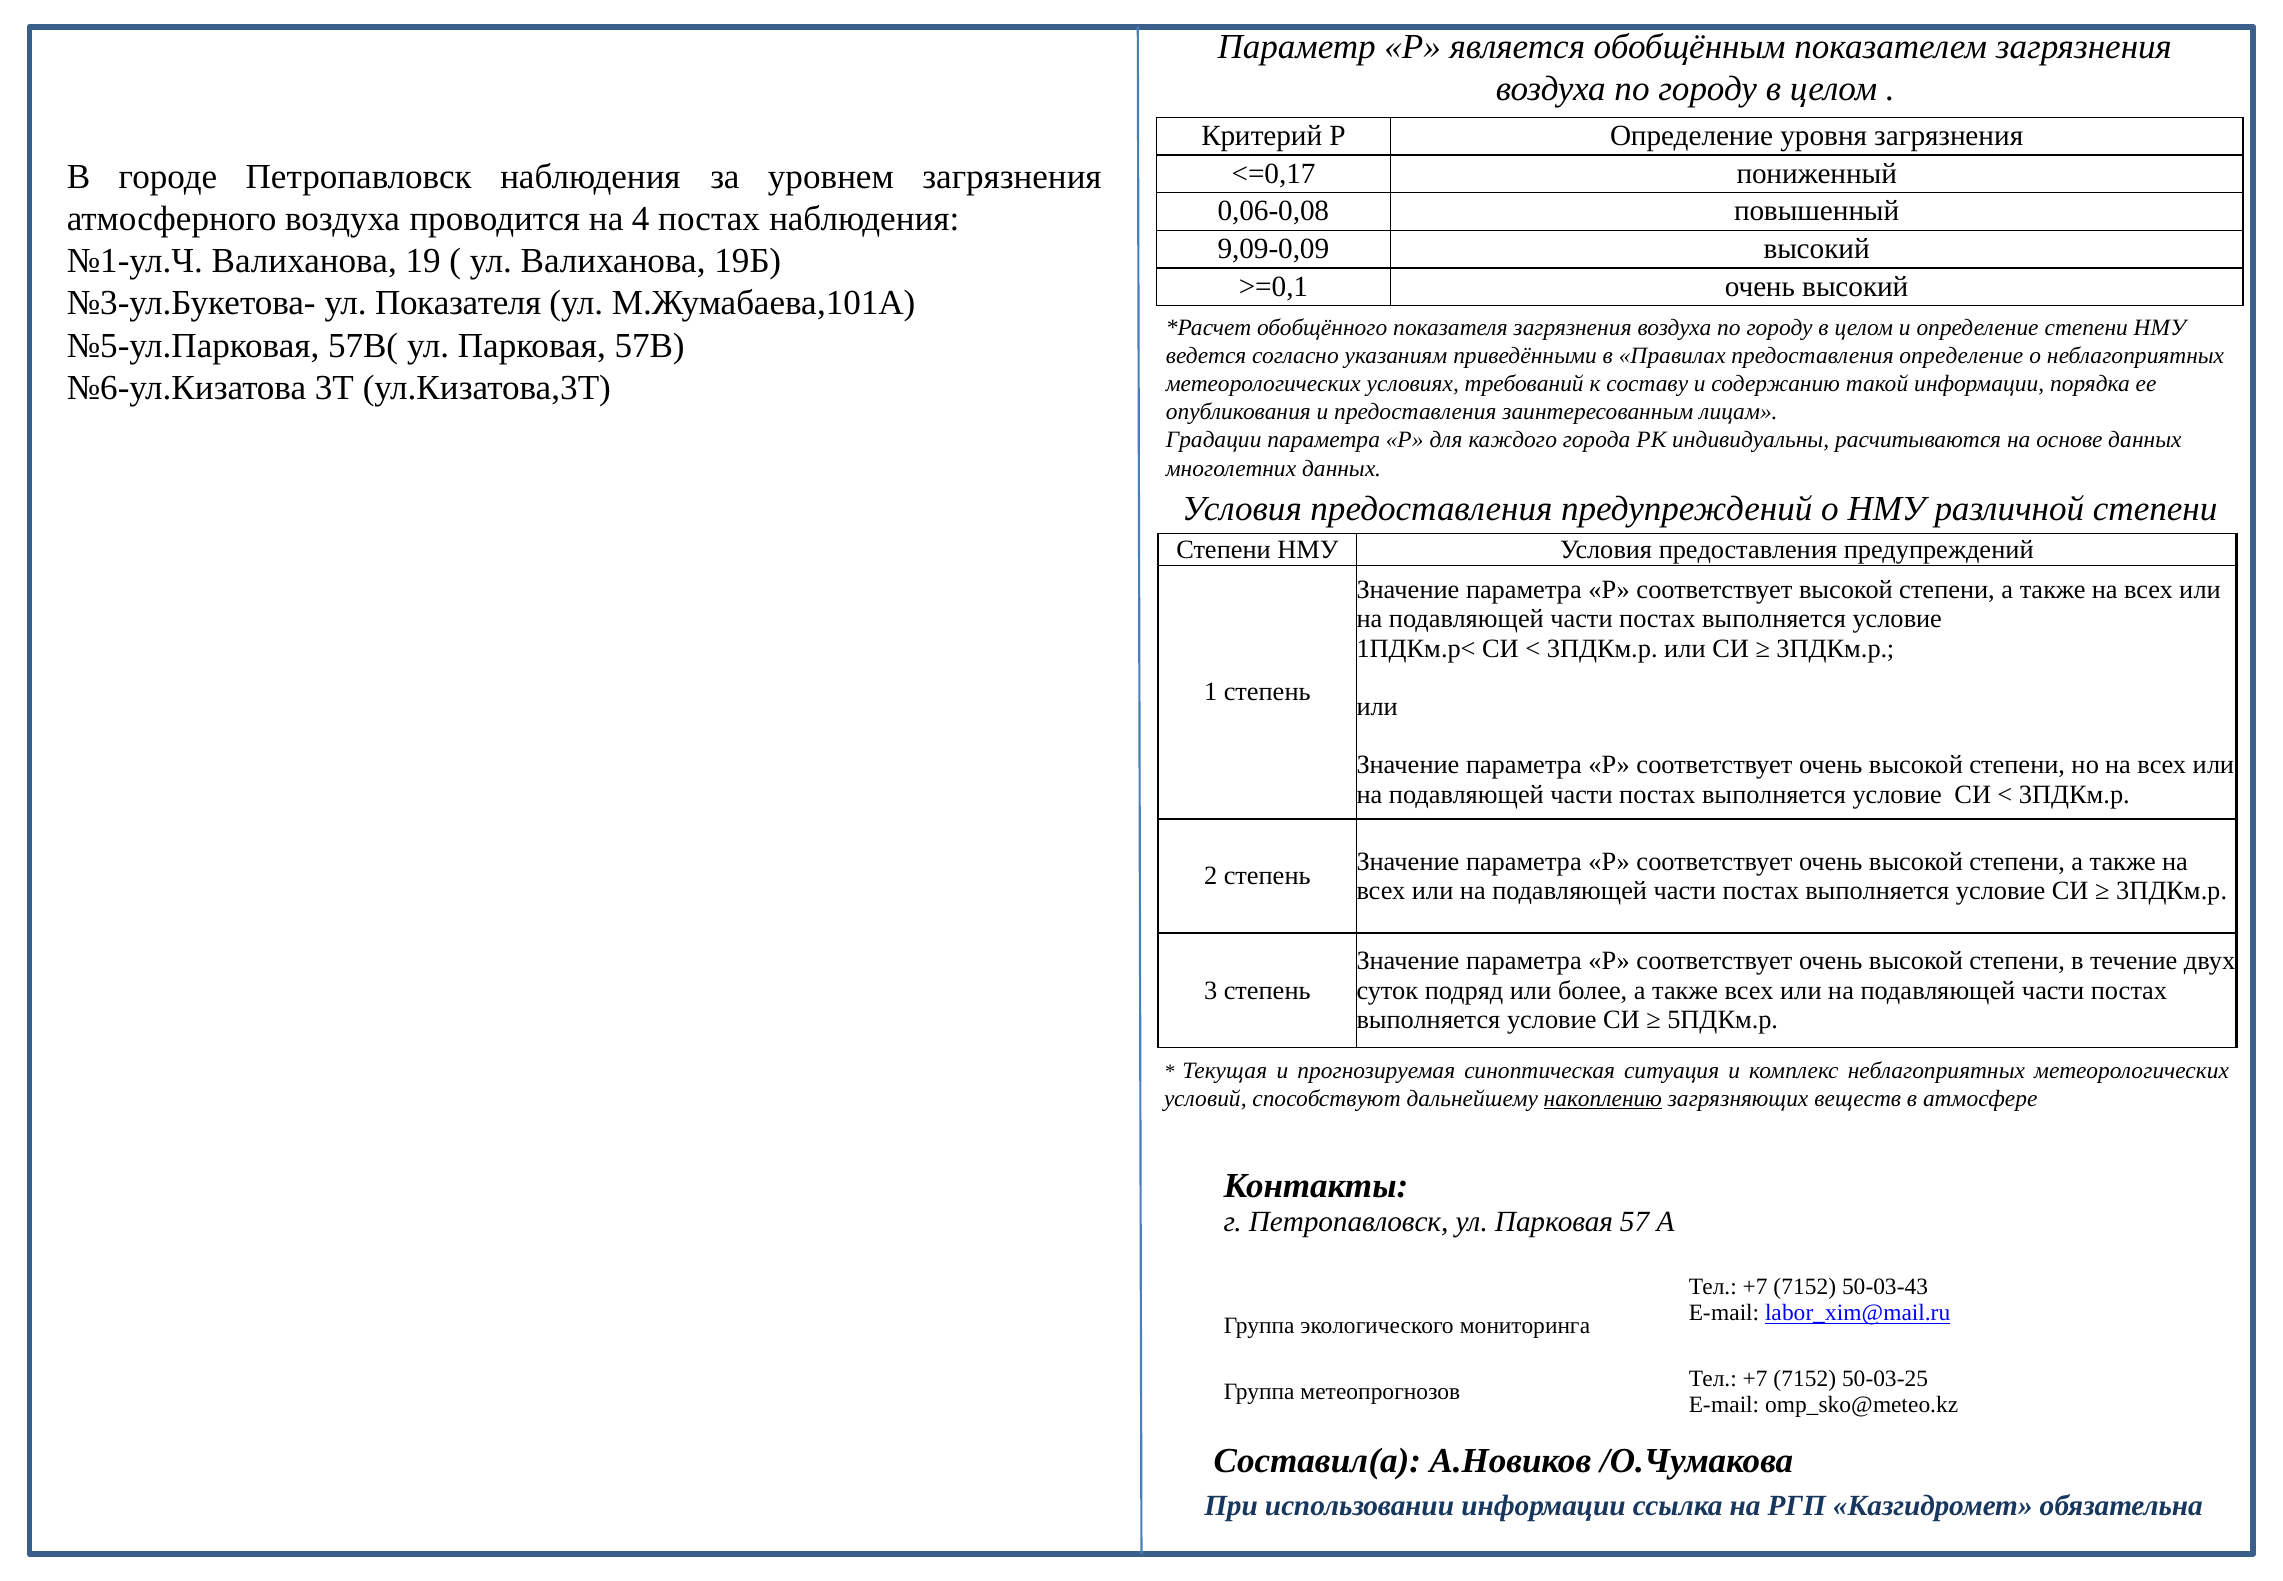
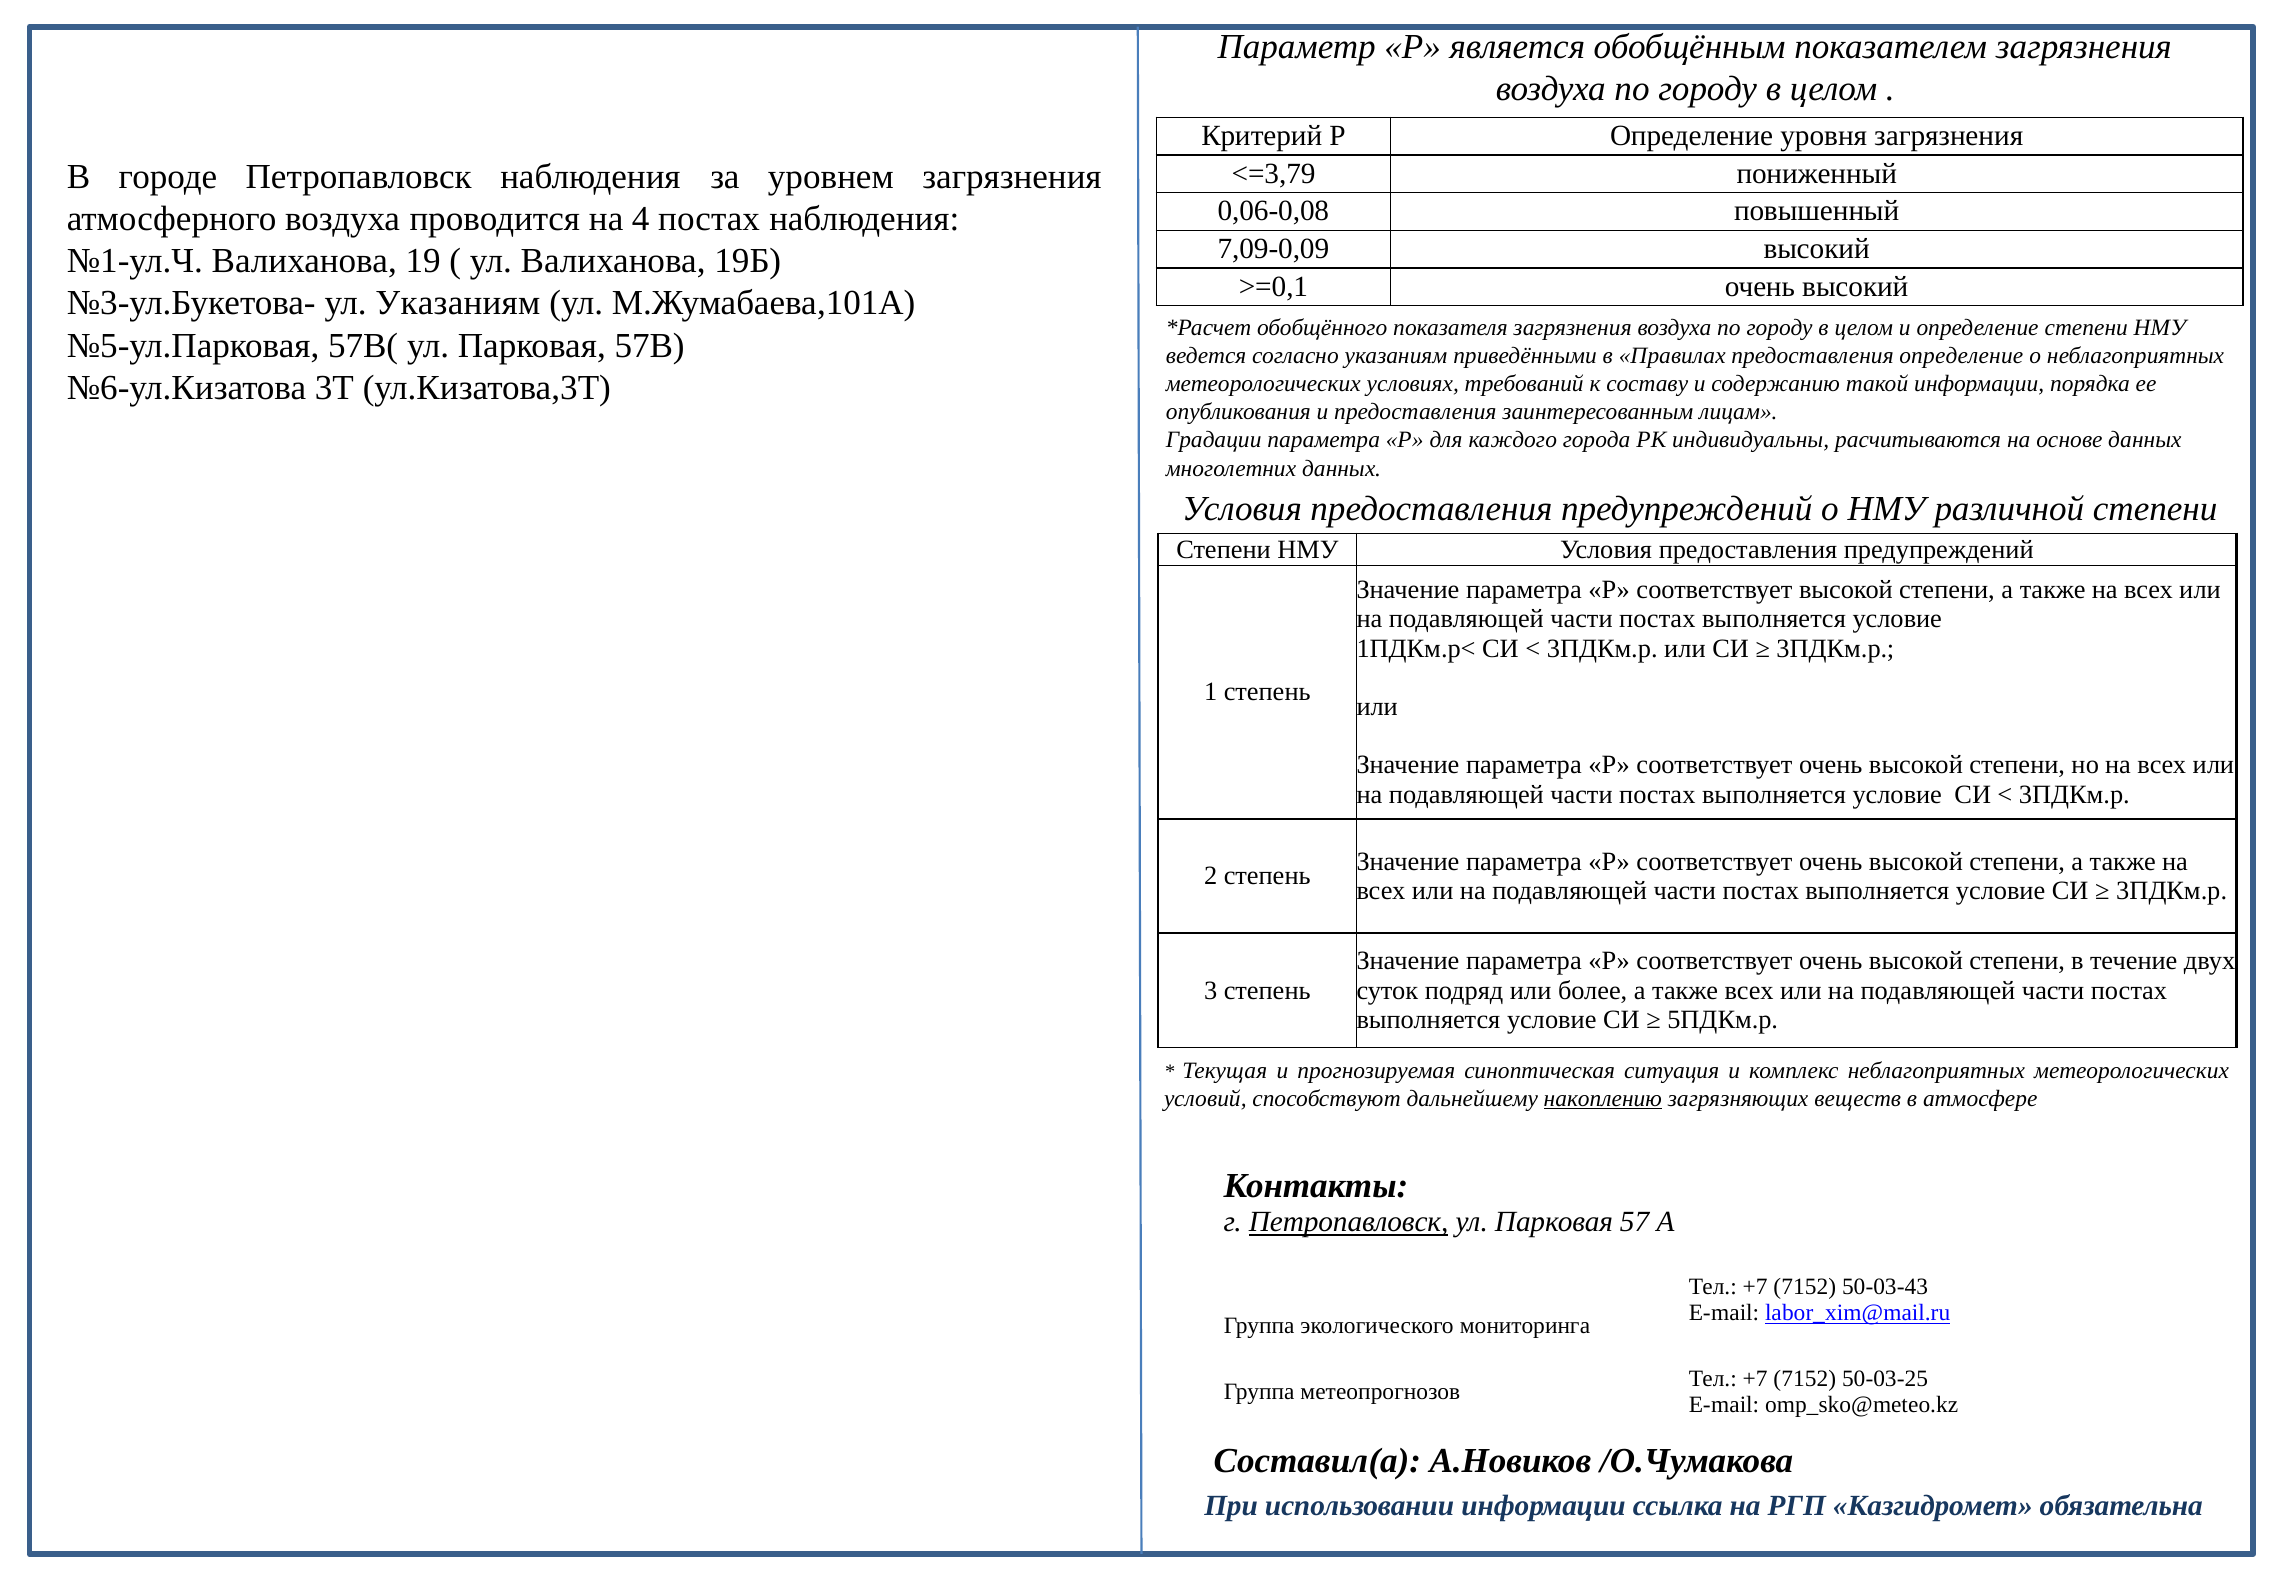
<=0,17: <=0,17 -> <=3,79
9,09-0,09: 9,09-0,09 -> 7,09-0,09
ул Показателя: Показателя -> Указаниям
Петропавловск at (1349, 1222) underline: none -> present
